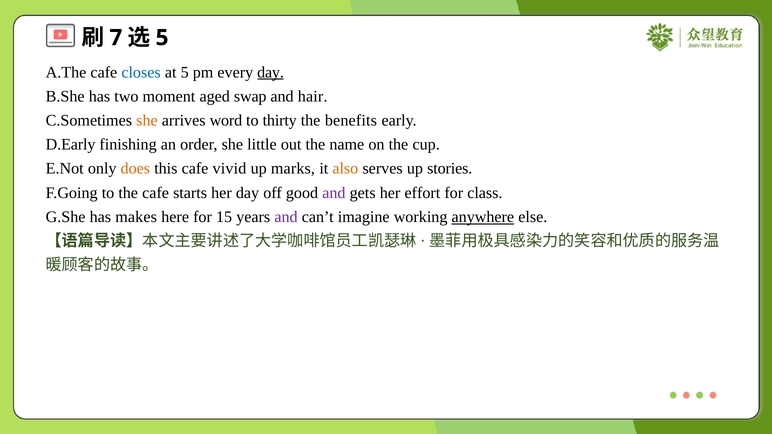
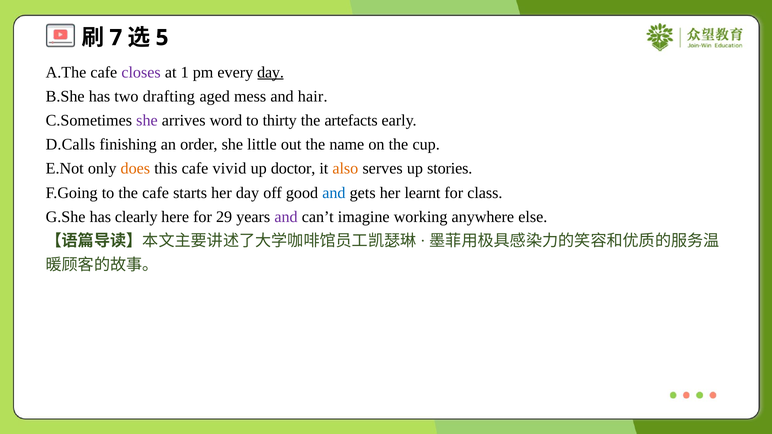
closes colour: blue -> purple
at 5: 5 -> 1
moment: moment -> drafting
swap: swap -> mess
she at (147, 121) colour: orange -> purple
benefits: benefits -> artefacts
D.Early: D.Early -> D.Calls
marks: marks -> doctor
and at (334, 193) colour: purple -> blue
effort: effort -> learnt
makes: makes -> clearly
15: 15 -> 29
anywhere underline: present -> none
